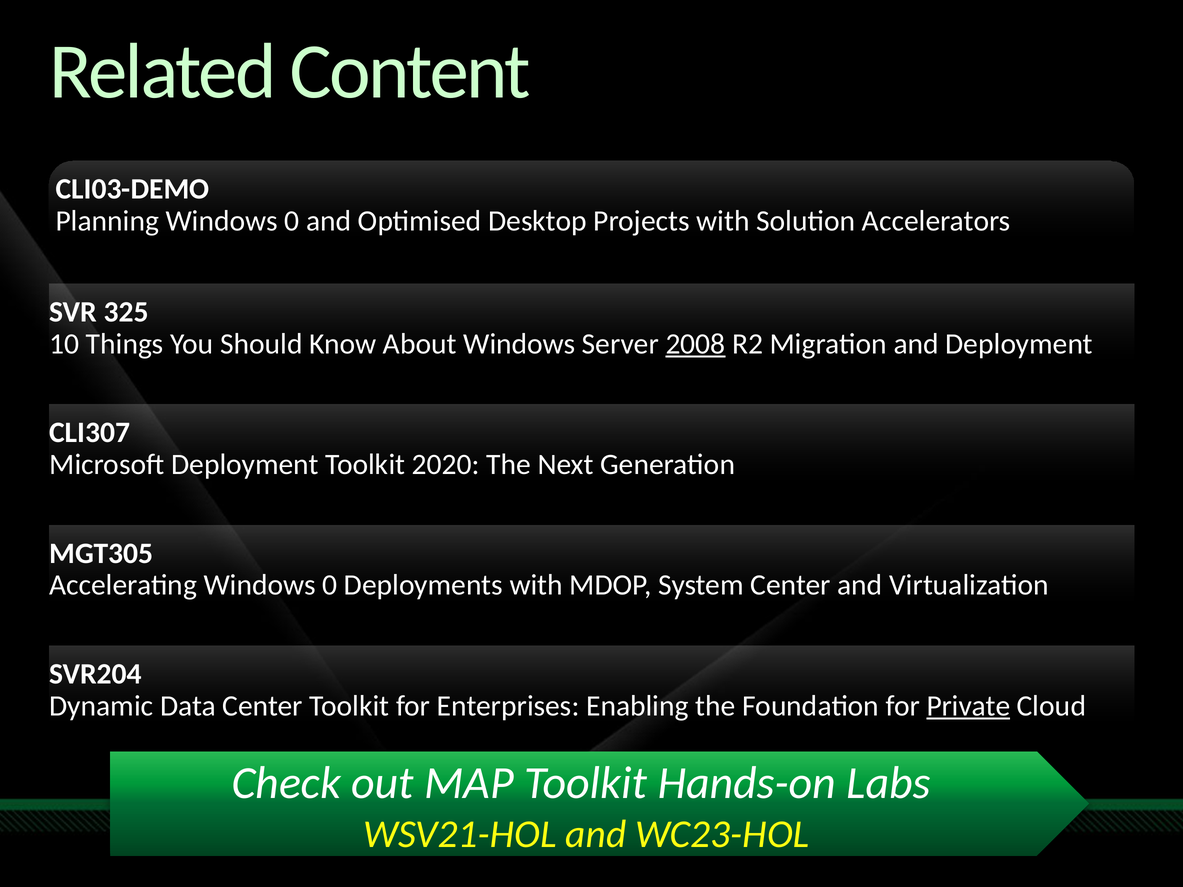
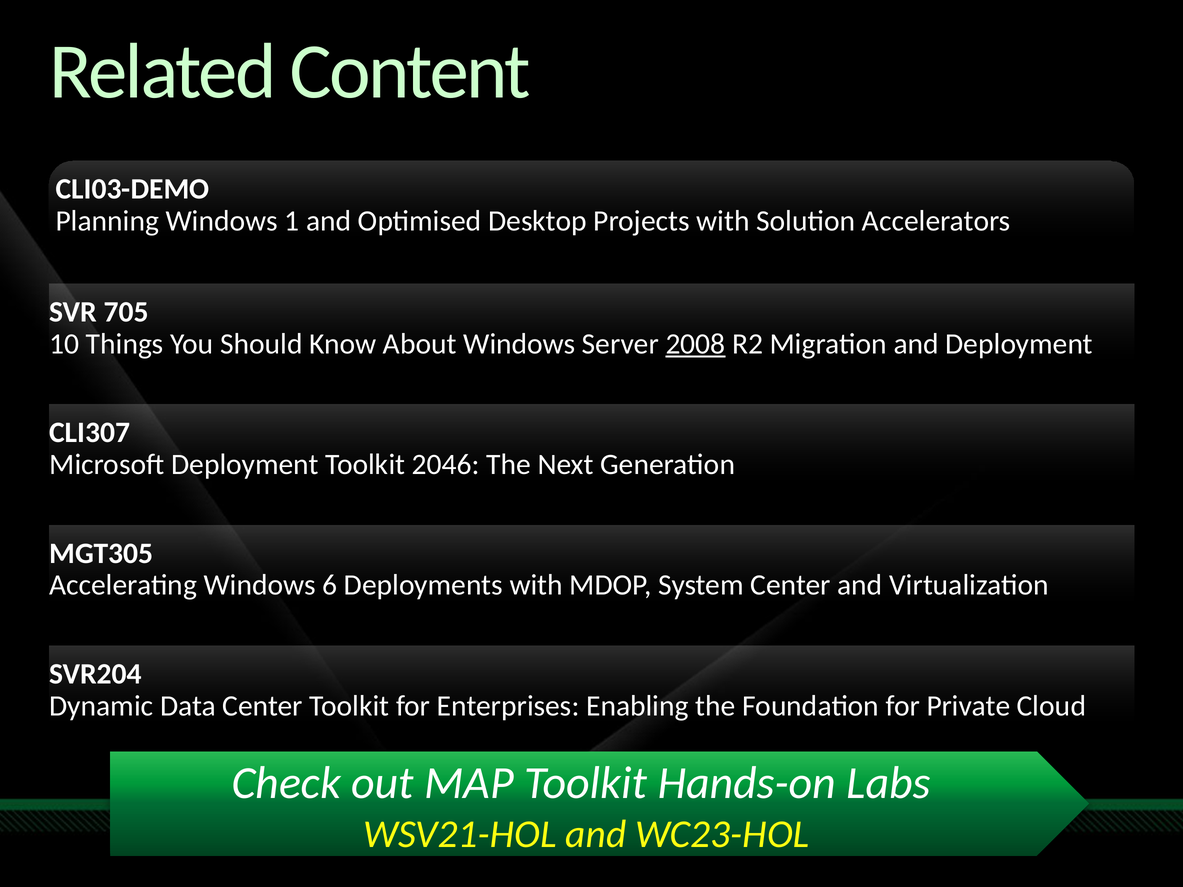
Planning Windows 0: 0 -> 1
325: 325 -> 705
2020: 2020 -> 2046
Accelerating Windows 0: 0 -> 6
Private underline: present -> none
